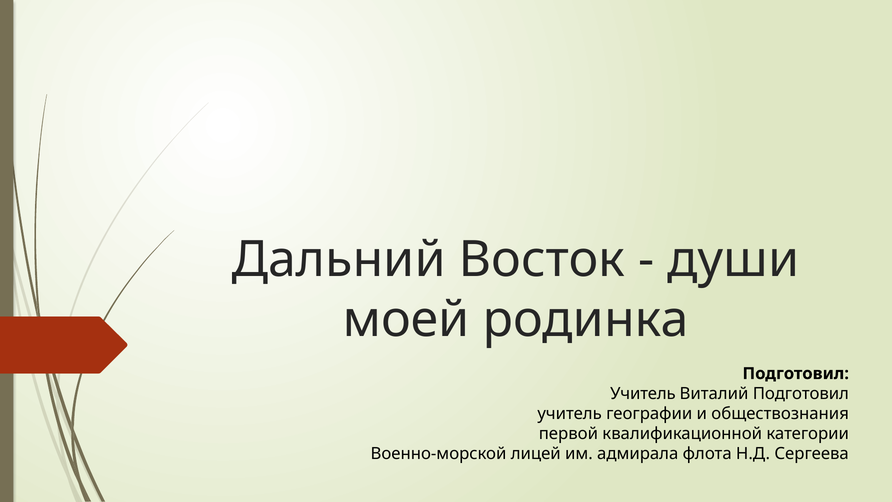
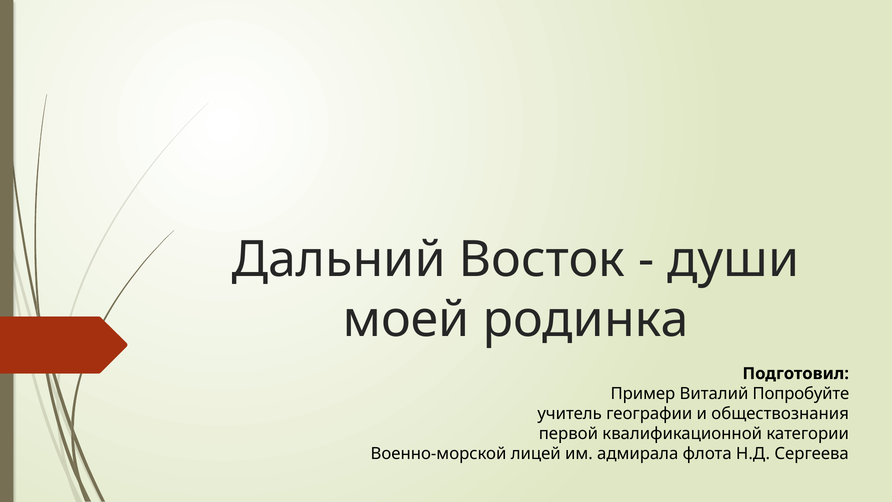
Учитель at (643, 393): Учитель -> Пример
Виталий Подготовил: Подготовил -> Попробуйте
